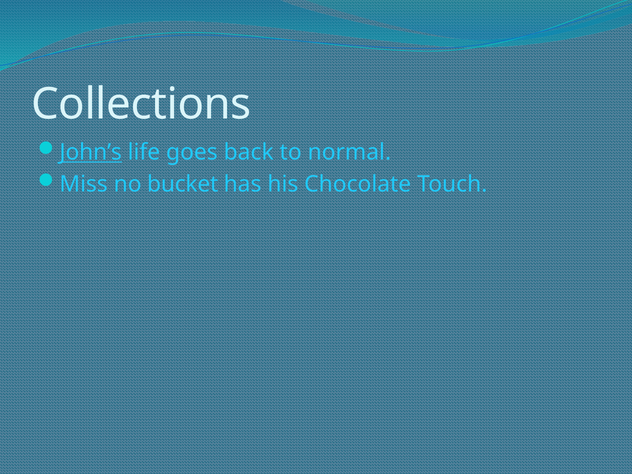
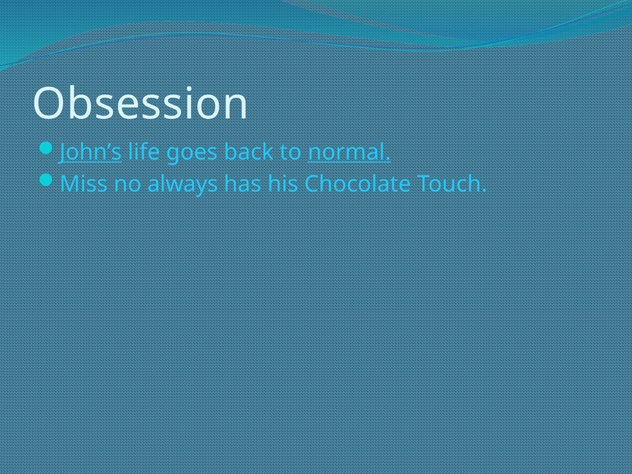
Collections: Collections -> Obsession
normal underline: none -> present
bucket: bucket -> always
